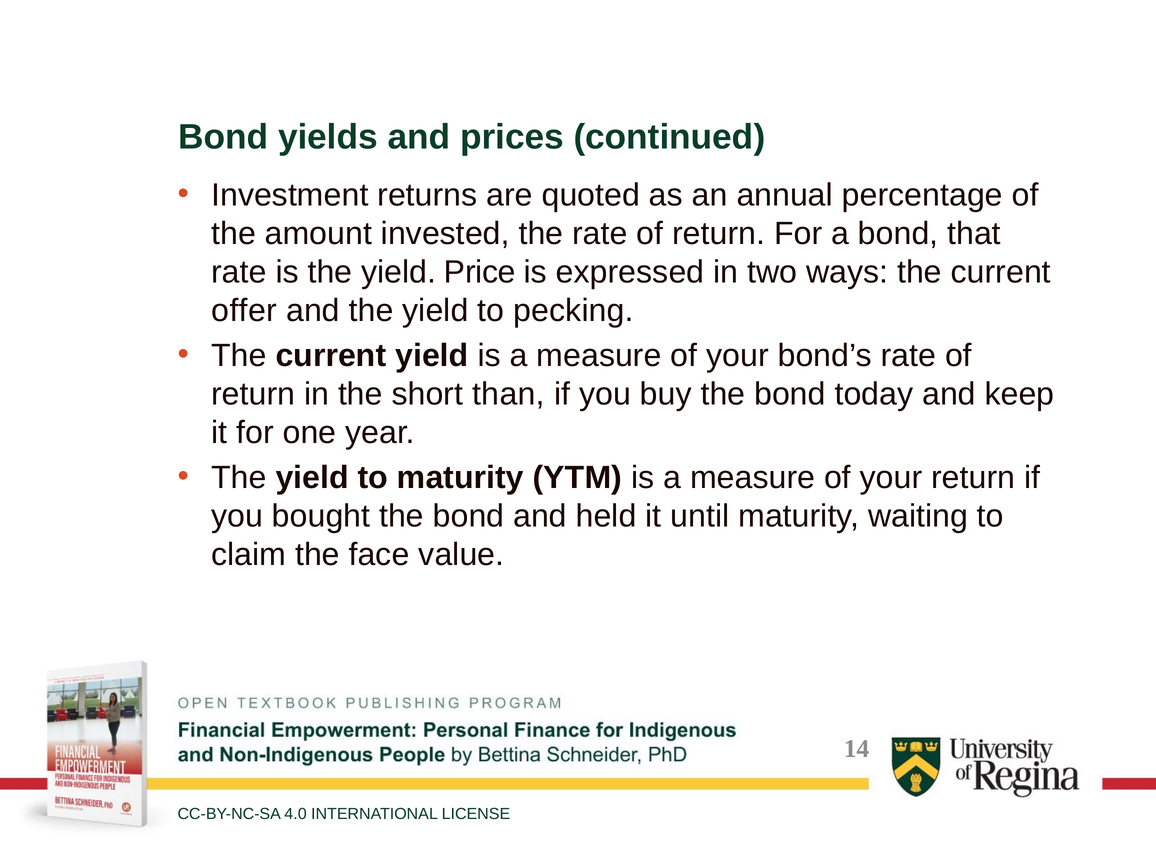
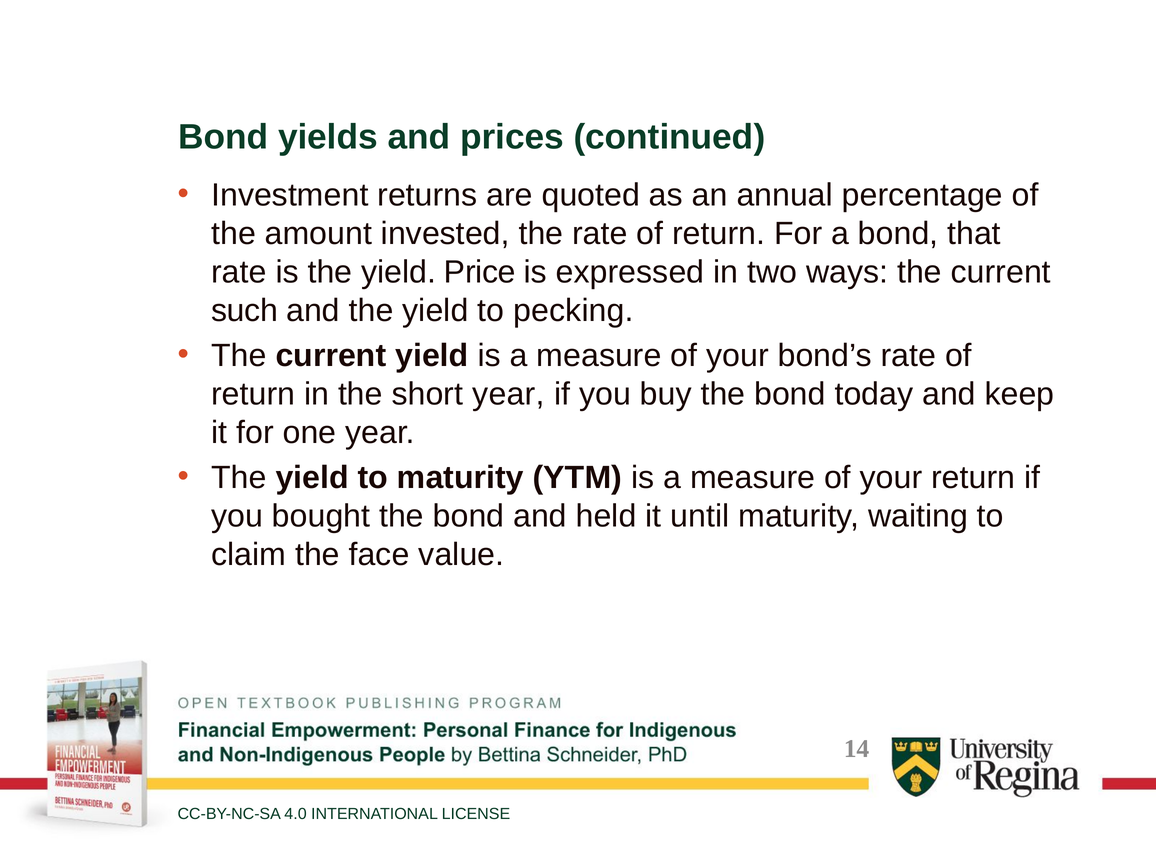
offer: offer -> such
short than: than -> year
